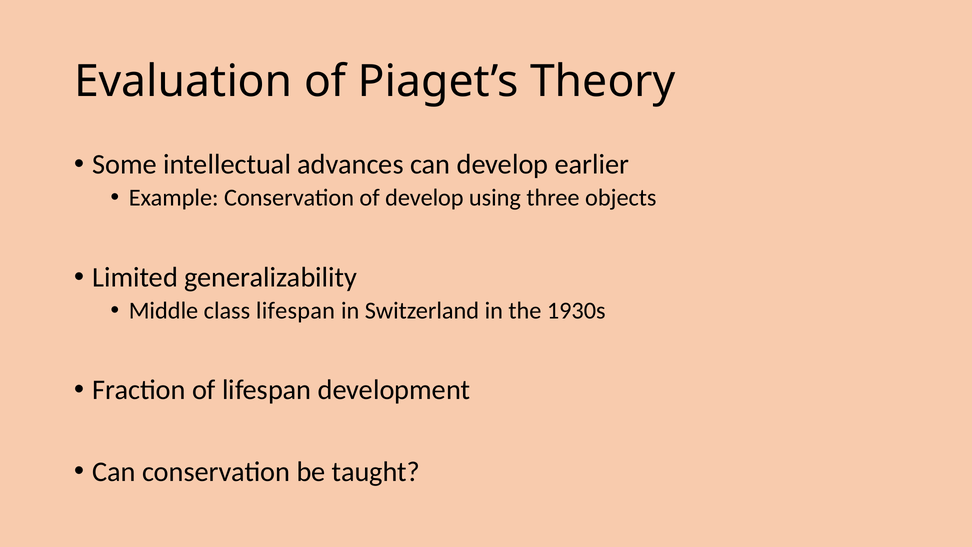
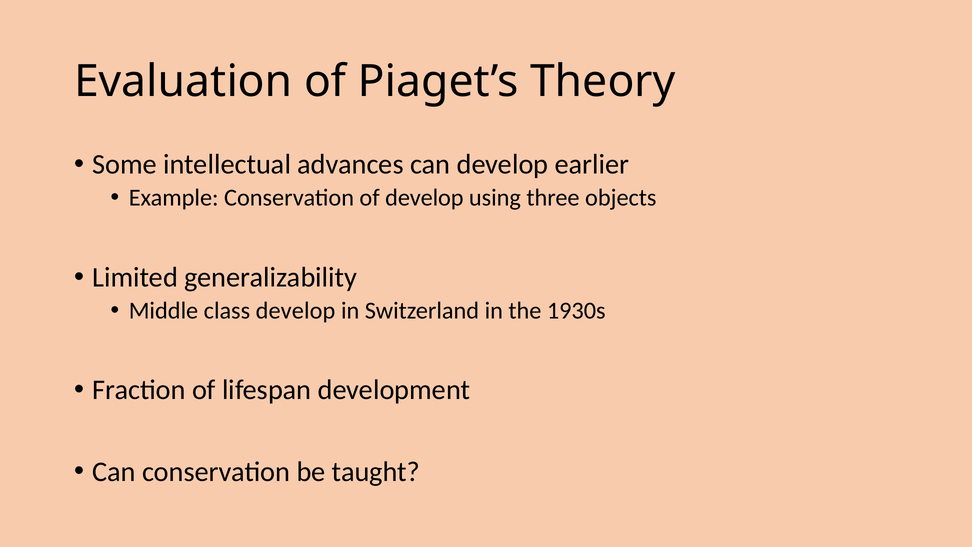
class lifespan: lifespan -> develop
